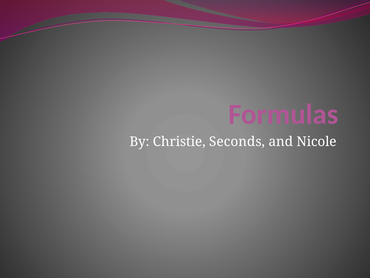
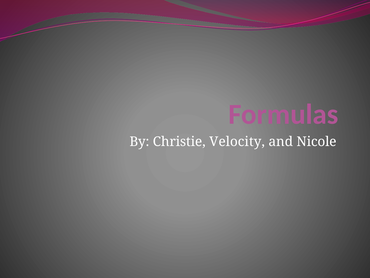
Seconds: Seconds -> Velocity
